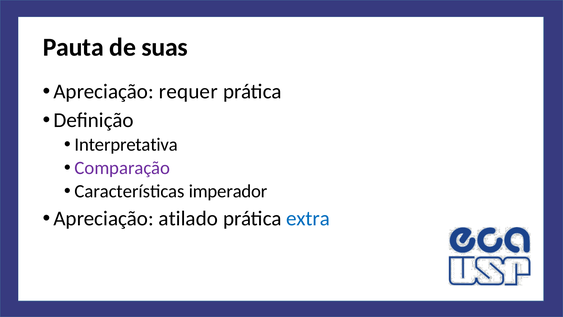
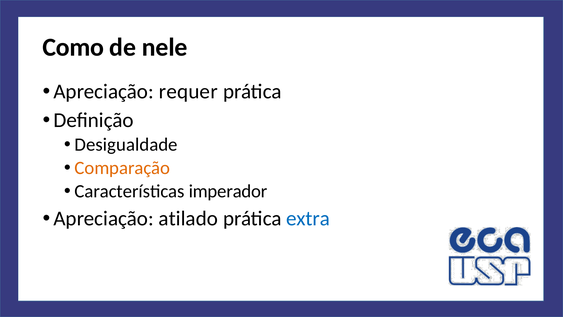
Pauta: Pauta -> Como
suas: suas -> nele
Interpretativa: Interpretativa -> Desigualdade
Comparação colour: purple -> orange
